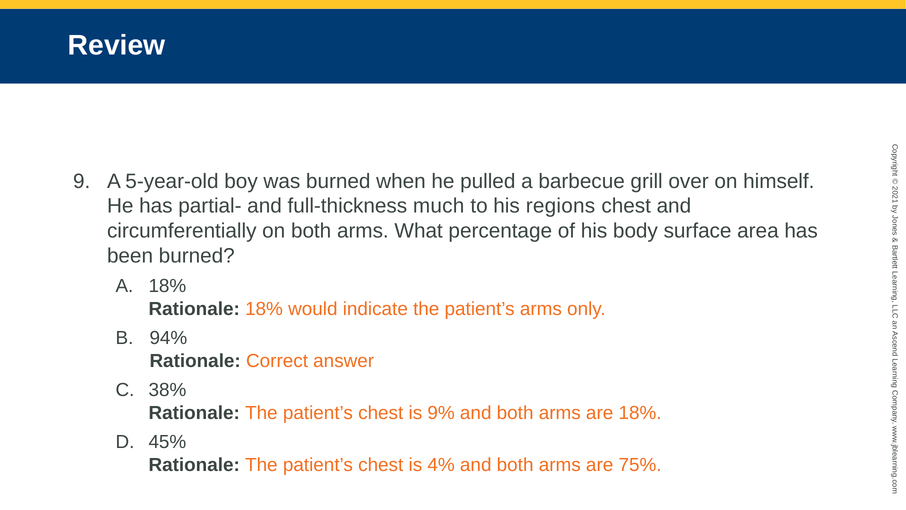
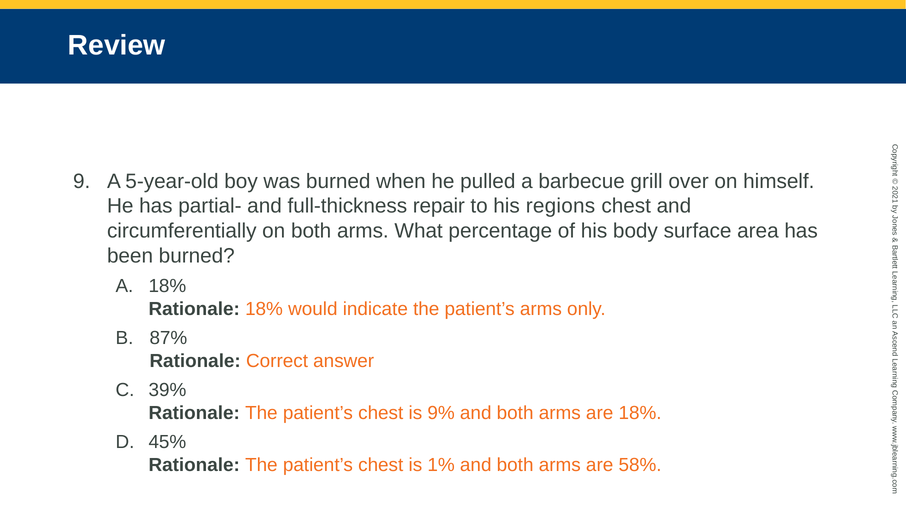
much: much -> repair
94%: 94% -> 87%
38%: 38% -> 39%
4%: 4% -> 1%
75%: 75% -> 58%
